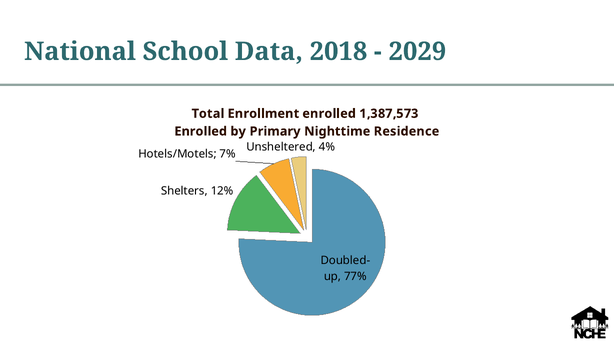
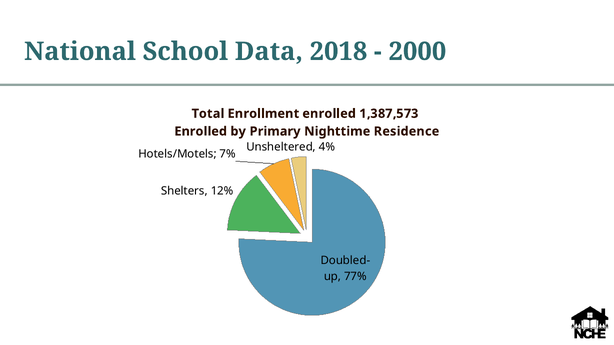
2029: 2029 -> 2000
